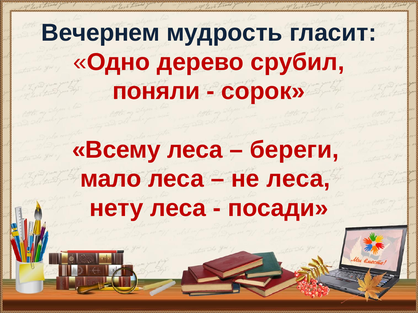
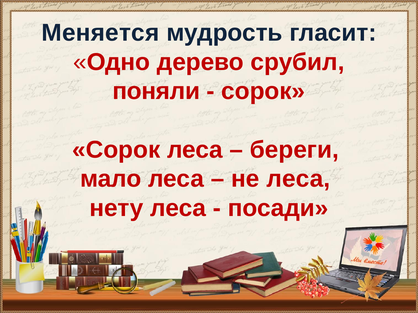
Вечернем: Вечернем -> Меняется
Всему at (116, 150): Всему -> Сорок
